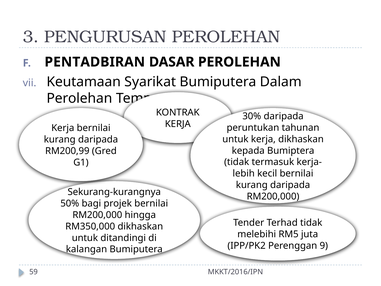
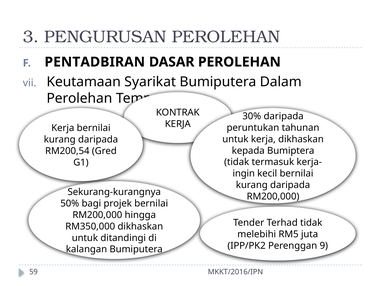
RM200,99: RM200,99 -> RM200,54
lebih: lebih -> ingin
